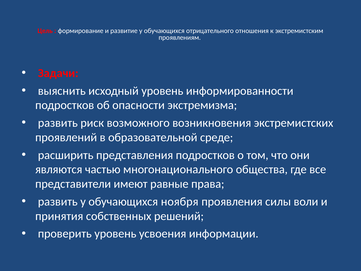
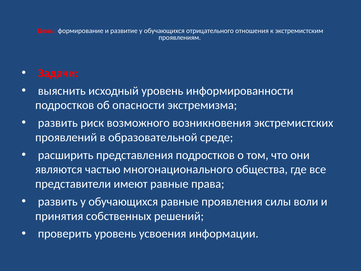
обучающихся ноября: ноября -> равные
